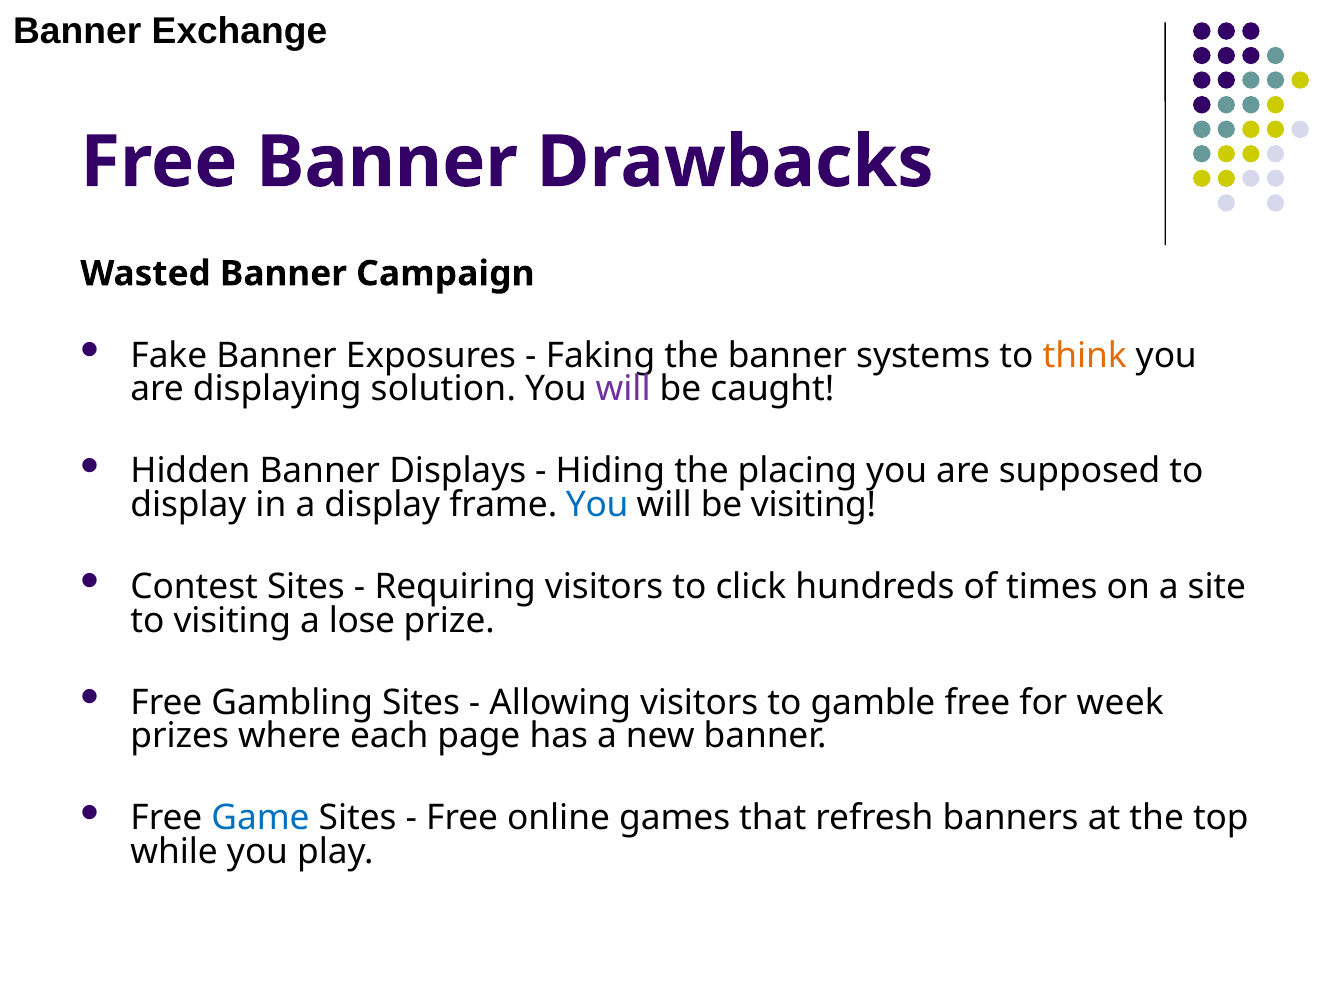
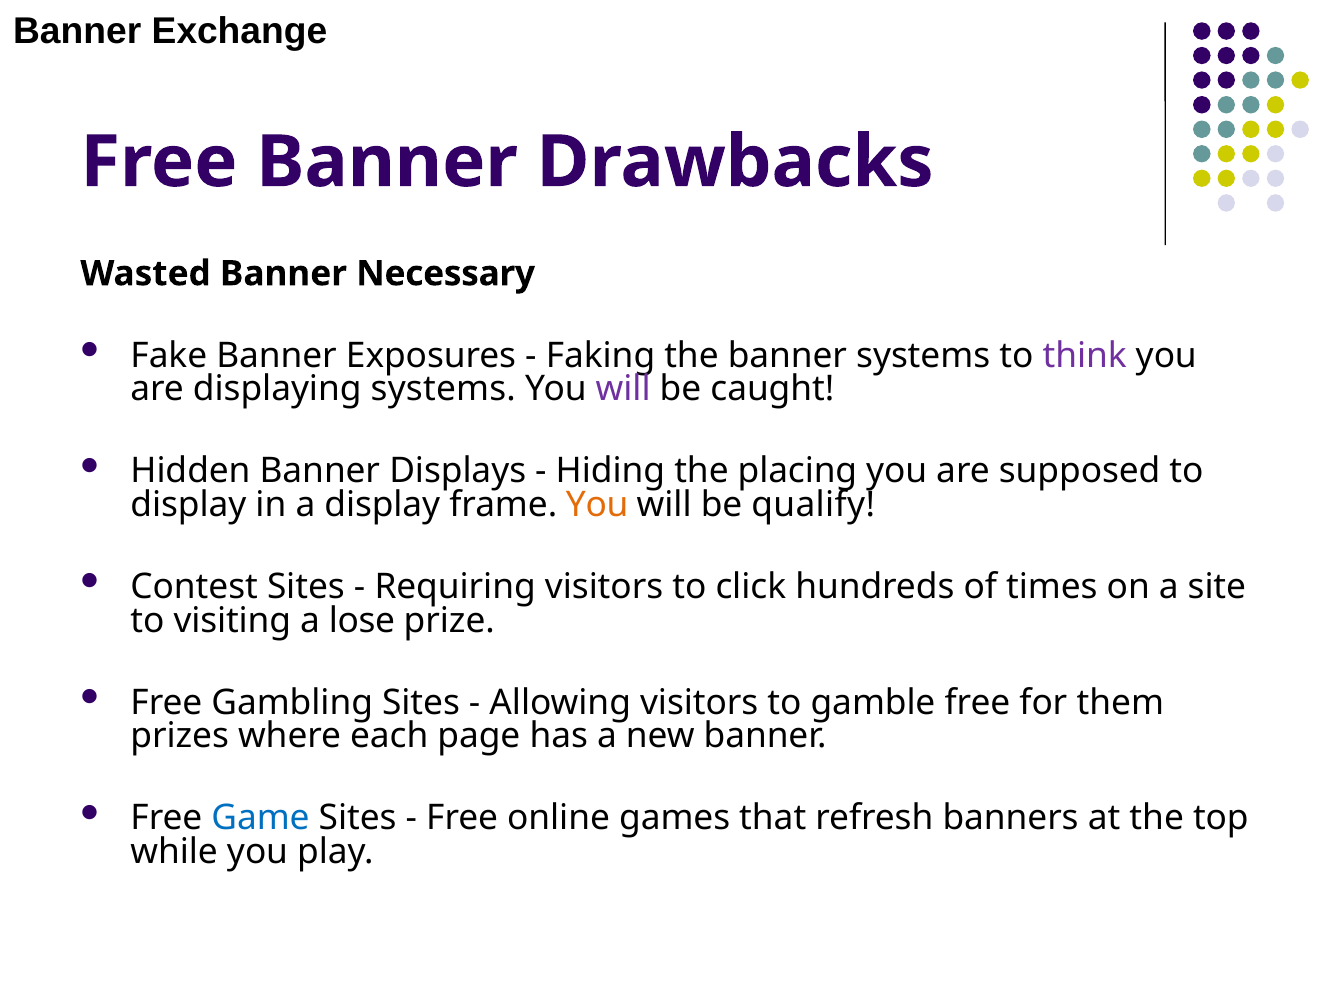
Campaign: Campaign -> Necessary
think colour: orange -> purple
displaying solution: solution -> systems
You at (597, 505) colour: blue -> orange
be visiting: visiting -> qualify
week: week -> them
